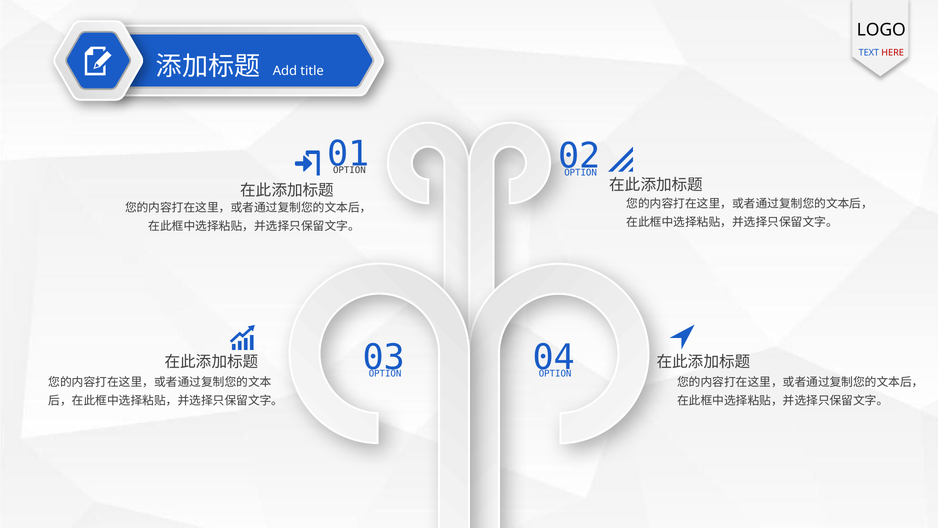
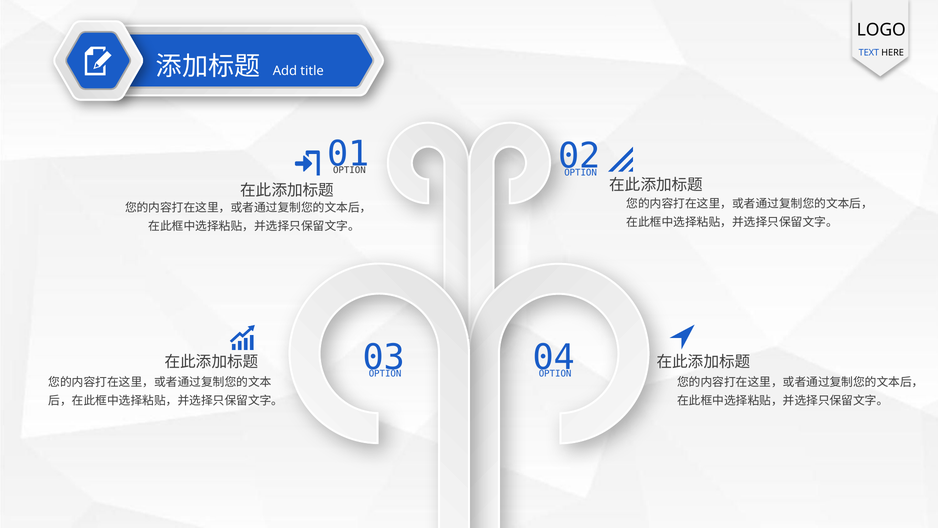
HERE colour: red -> black
